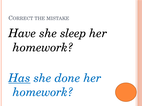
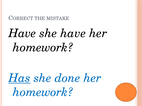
she sleep: sleep -> have
